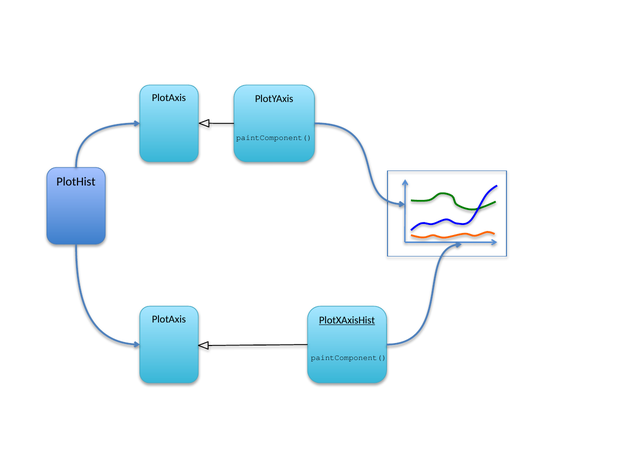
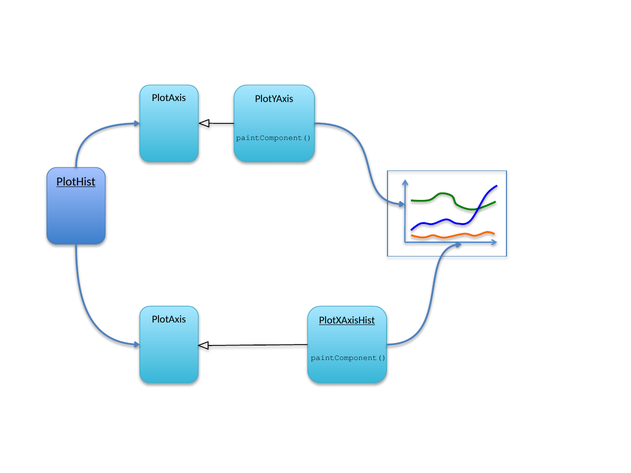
PlotHist underline: none -> present
